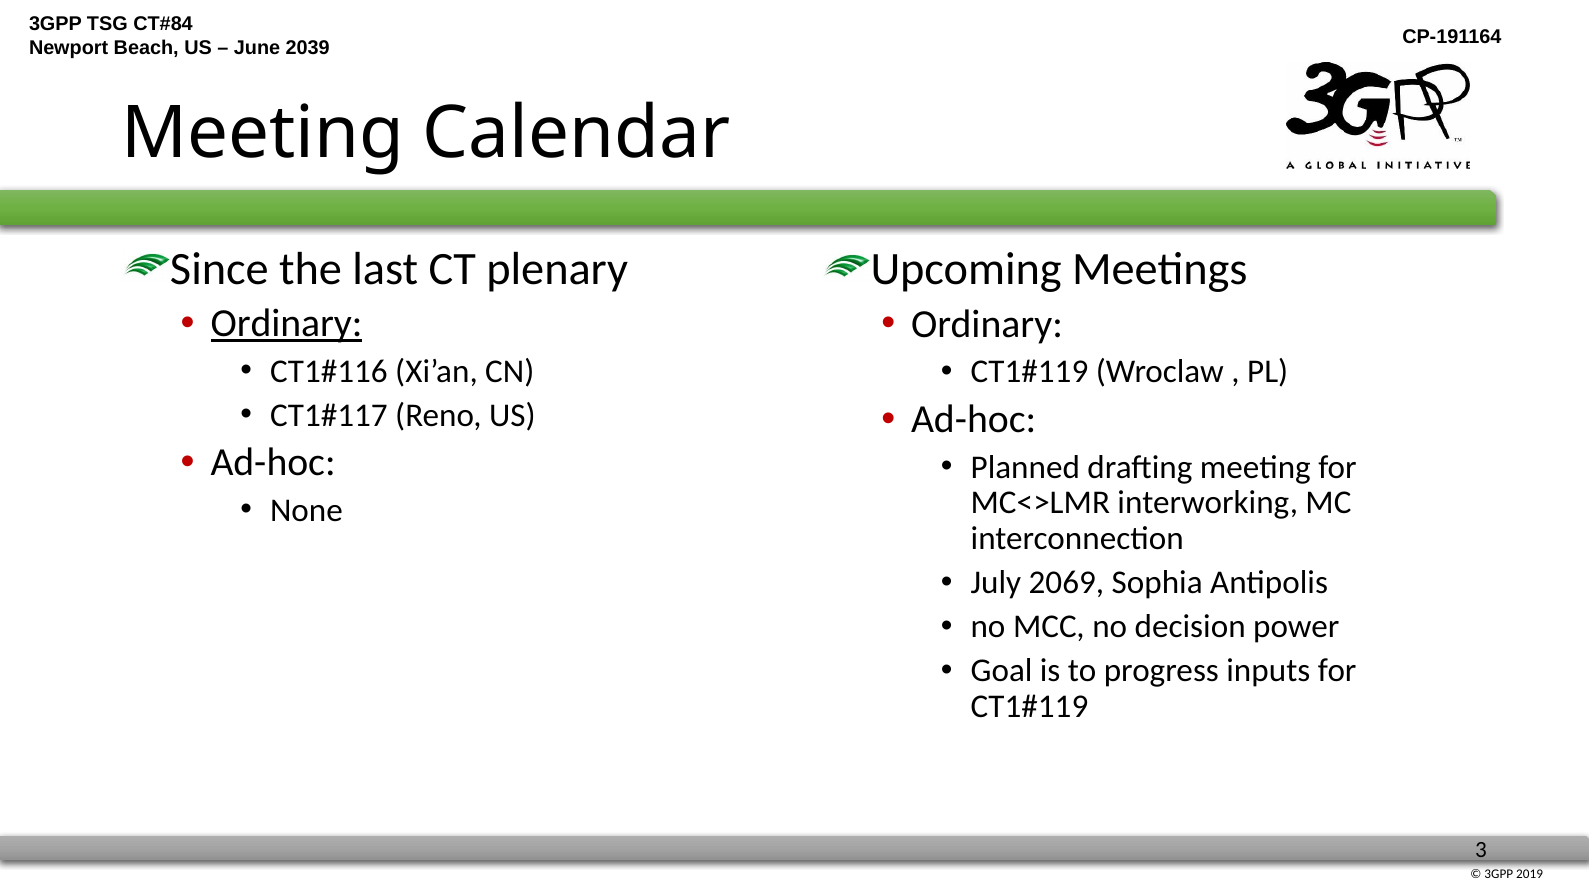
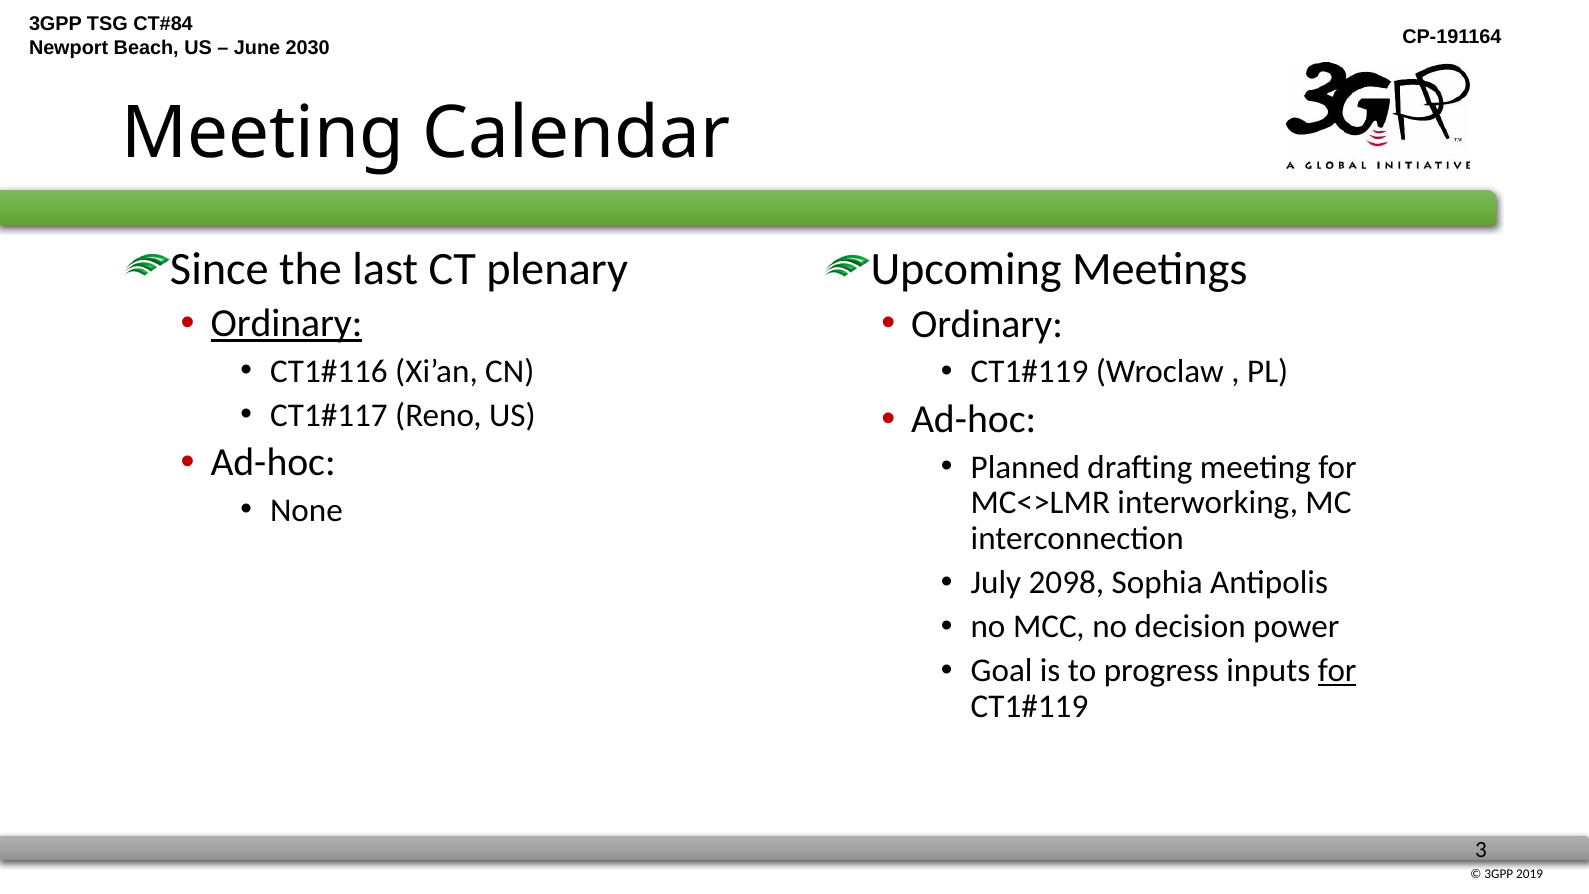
2039: 2039 -> 2030
2069: 2069 -> 2098
for at (1337, 671) underline: none -> present
